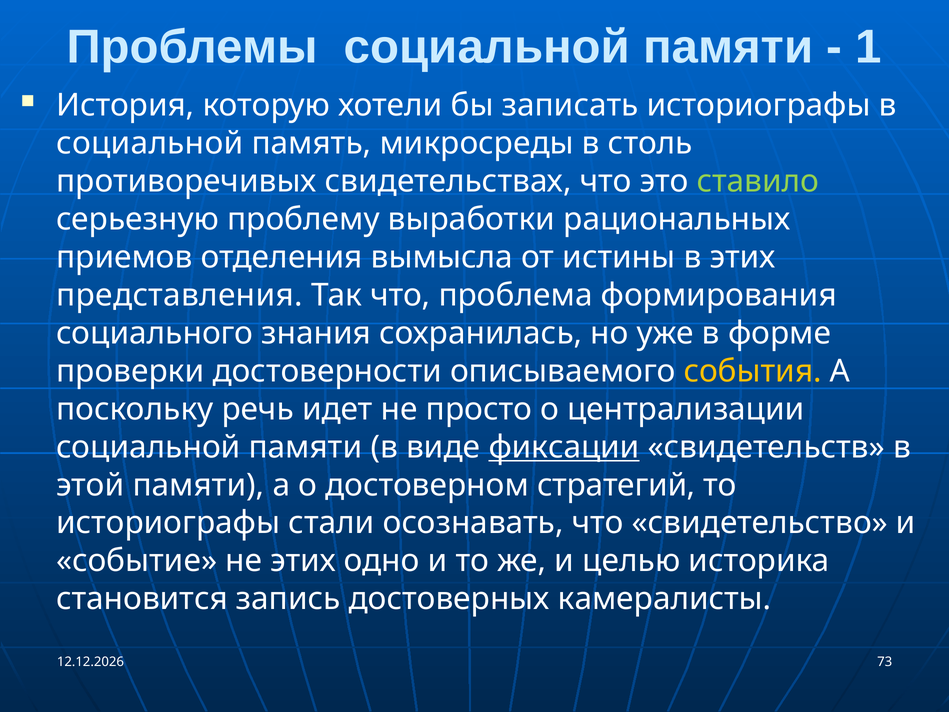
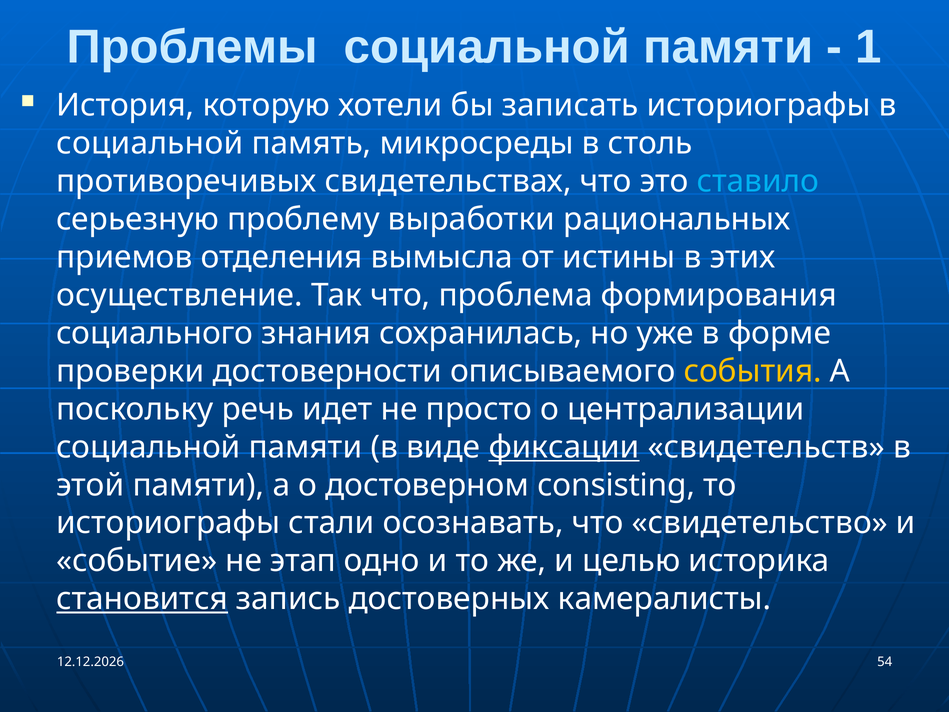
ставило colour: light green -> light blue
представления: представления -> осуществление
стратегий: стратегий -> consisting
не этих: этих -> этап
становится underline: none -> present
73: 73 -> 54
